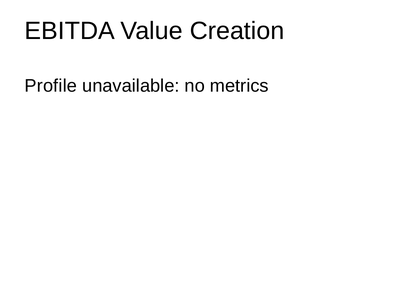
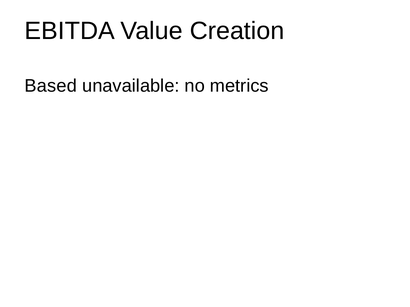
Profile: Profile -> Based
